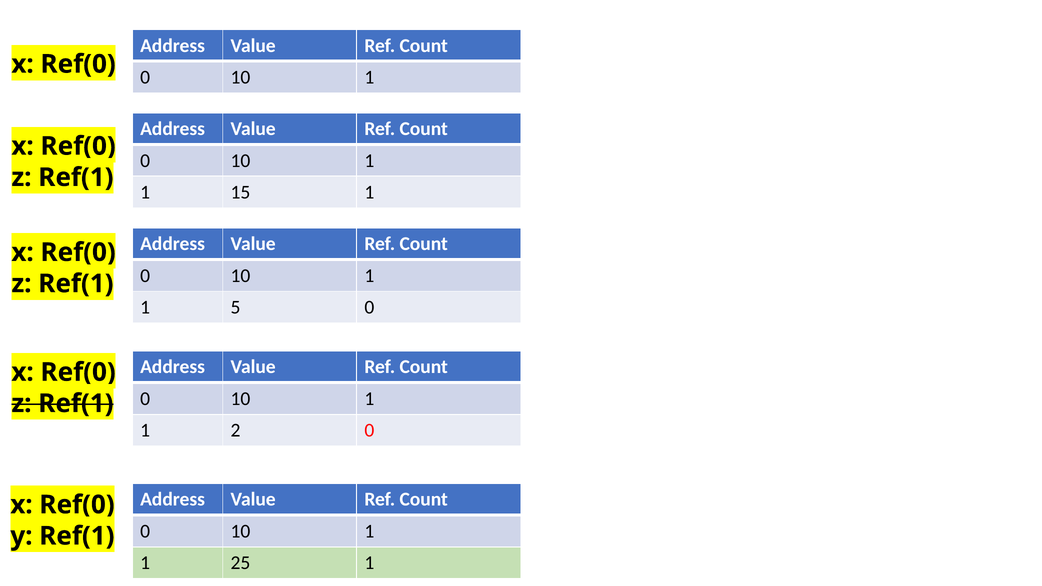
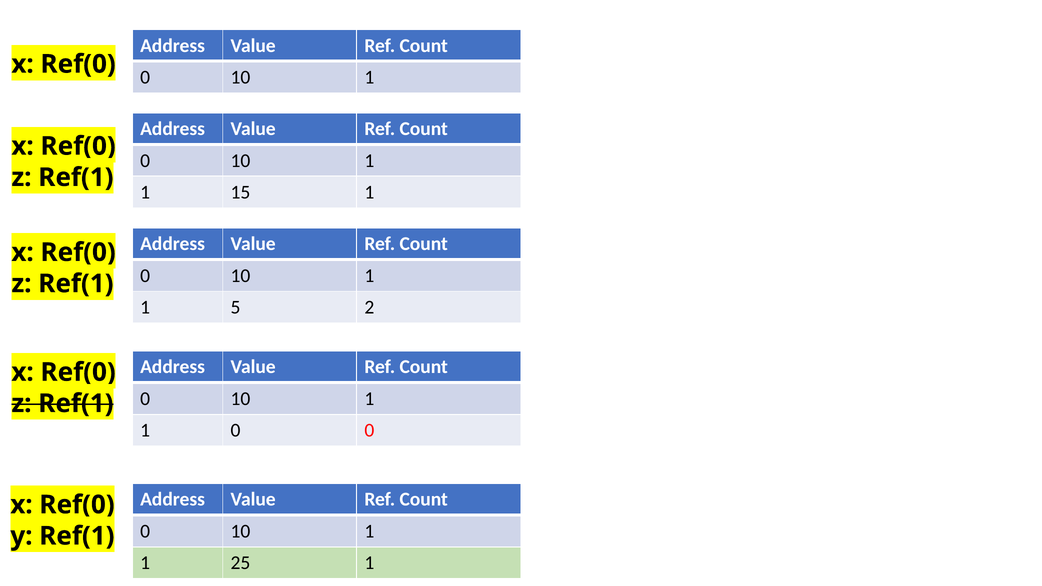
5 0: 0 -> 2
1 2: 2 -> 0
